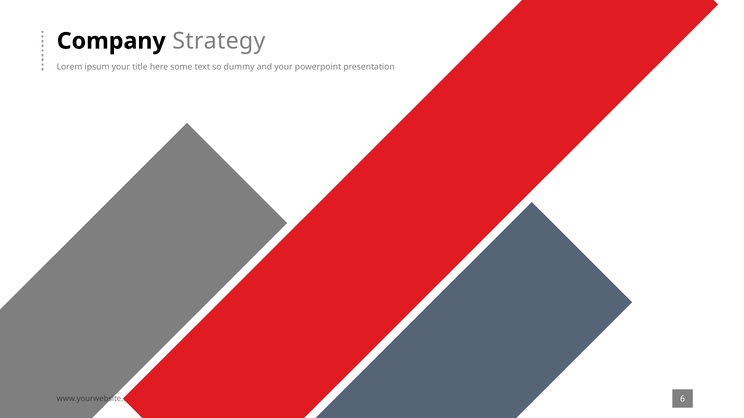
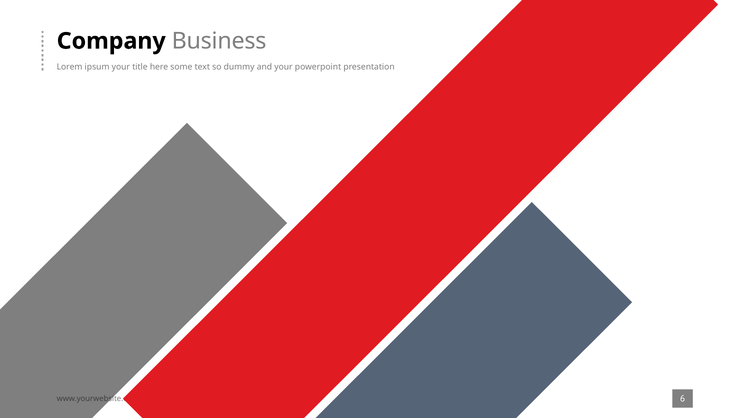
Strategy: Strategy -> Business
